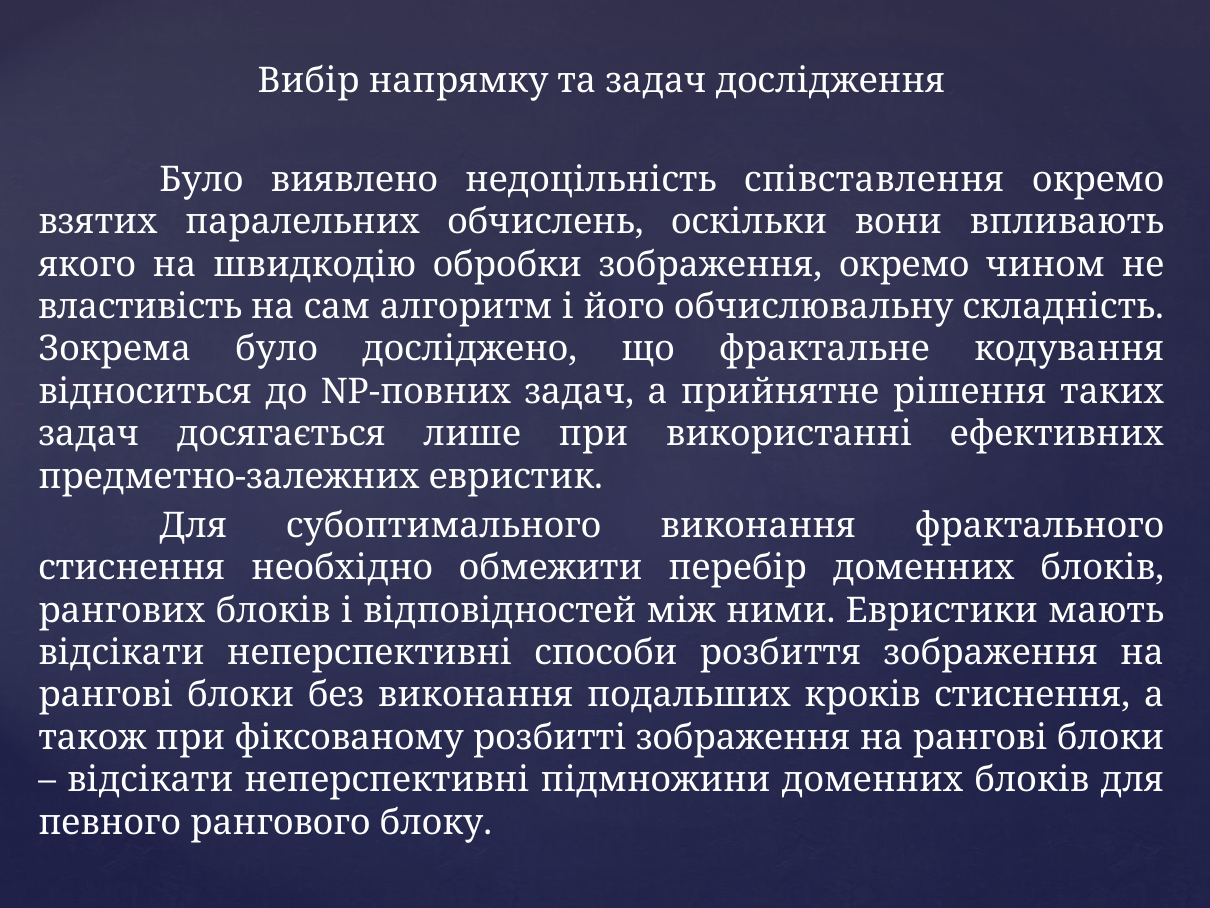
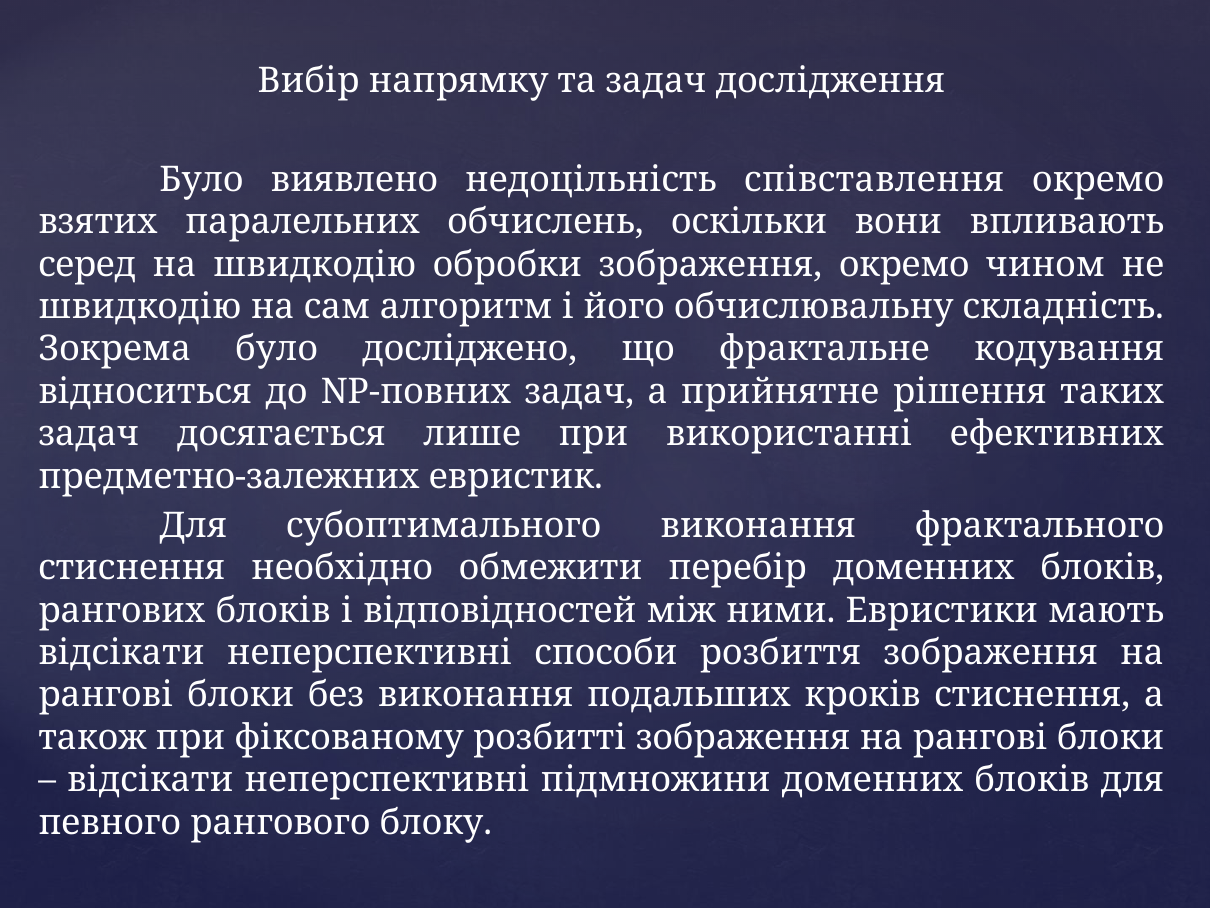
якого: якого -> серед
властивість at (140, 307): властивість -> швидкодію
